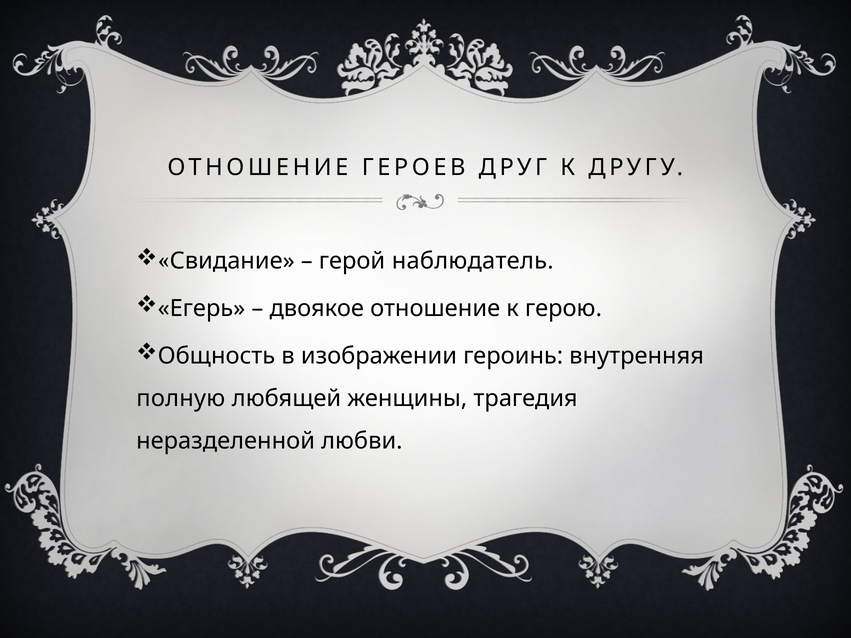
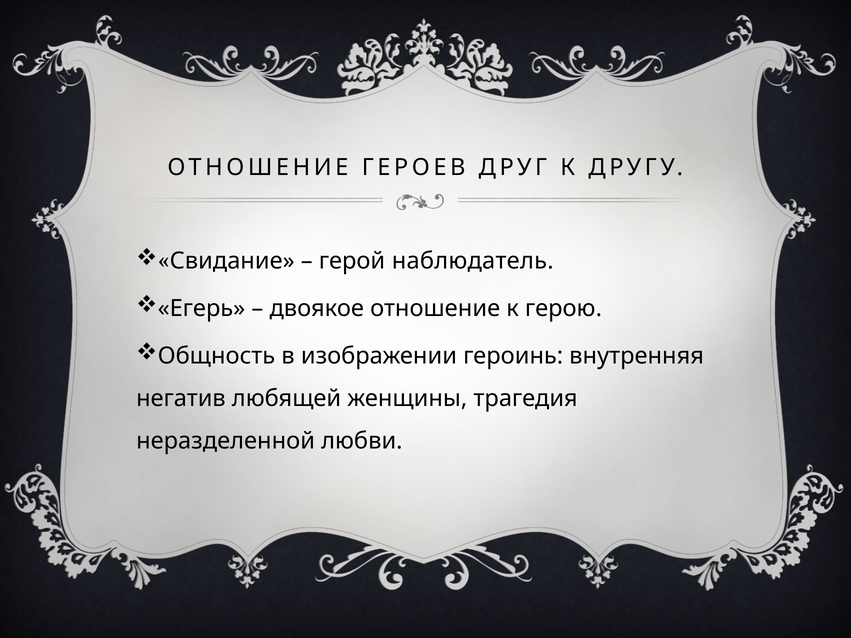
полную: полную -> негатив
